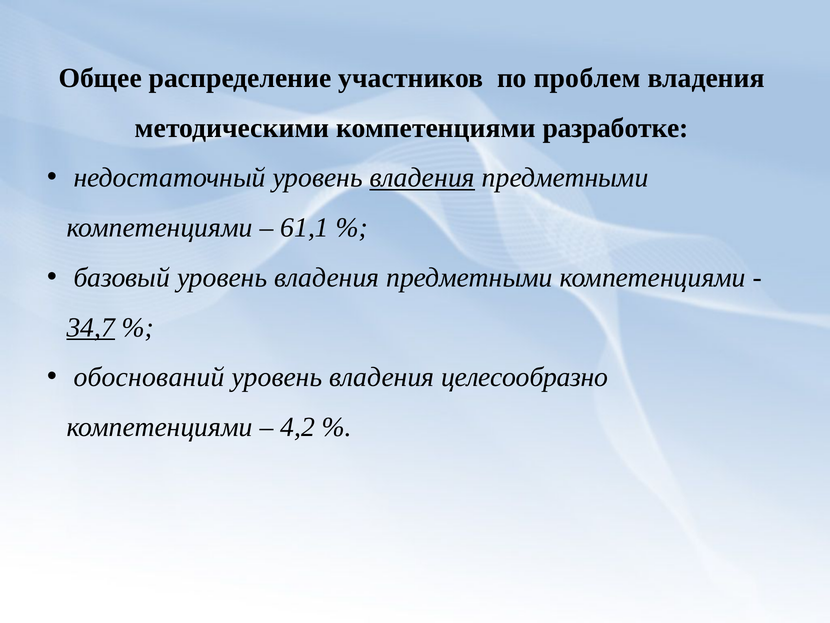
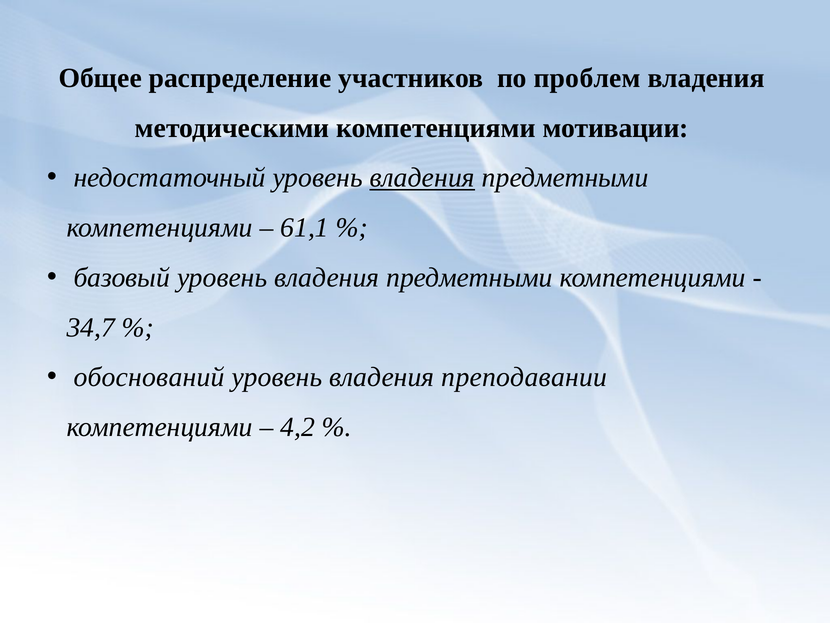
разработке: разработке -> мотивации
34,7 underline: present -> none
целесообразно: целесообразно -> преподавании
